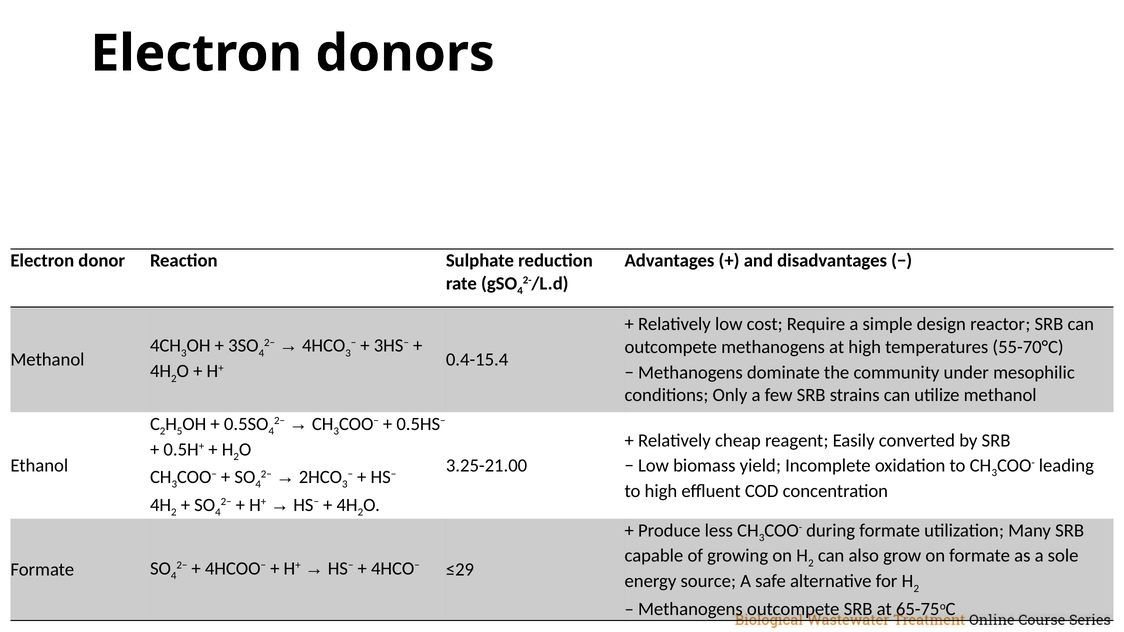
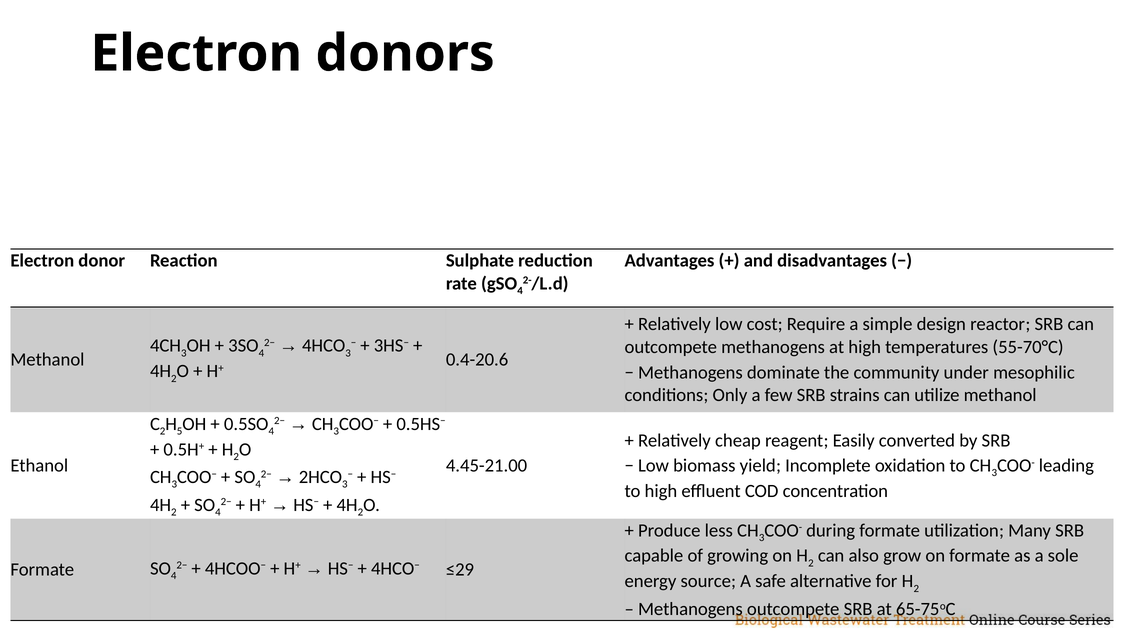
0.4-15.4: 0.4-15.4 -> 0.4-20.6
3.25-21.00: 3.25-21.00 -> 4.45-21.00
